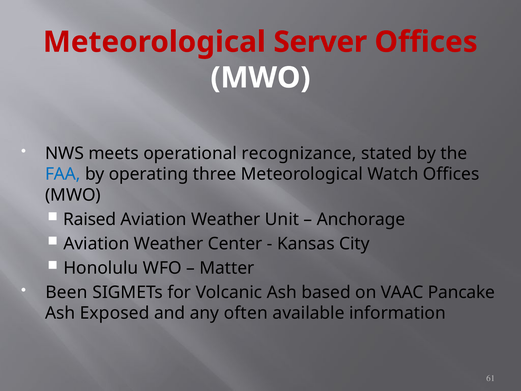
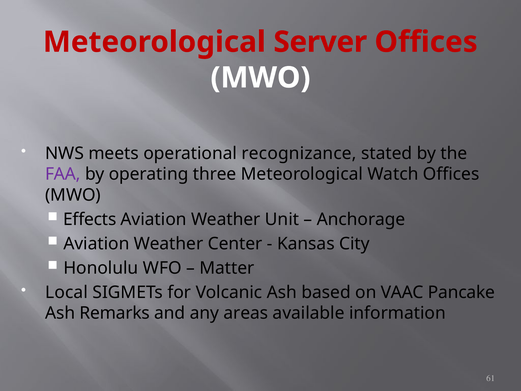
FAA colour: blue -> purple
Raised: Raised -> Effects
Been: Been -> Local
Exposed: Exposed -> Remarks
often: often -> areas
